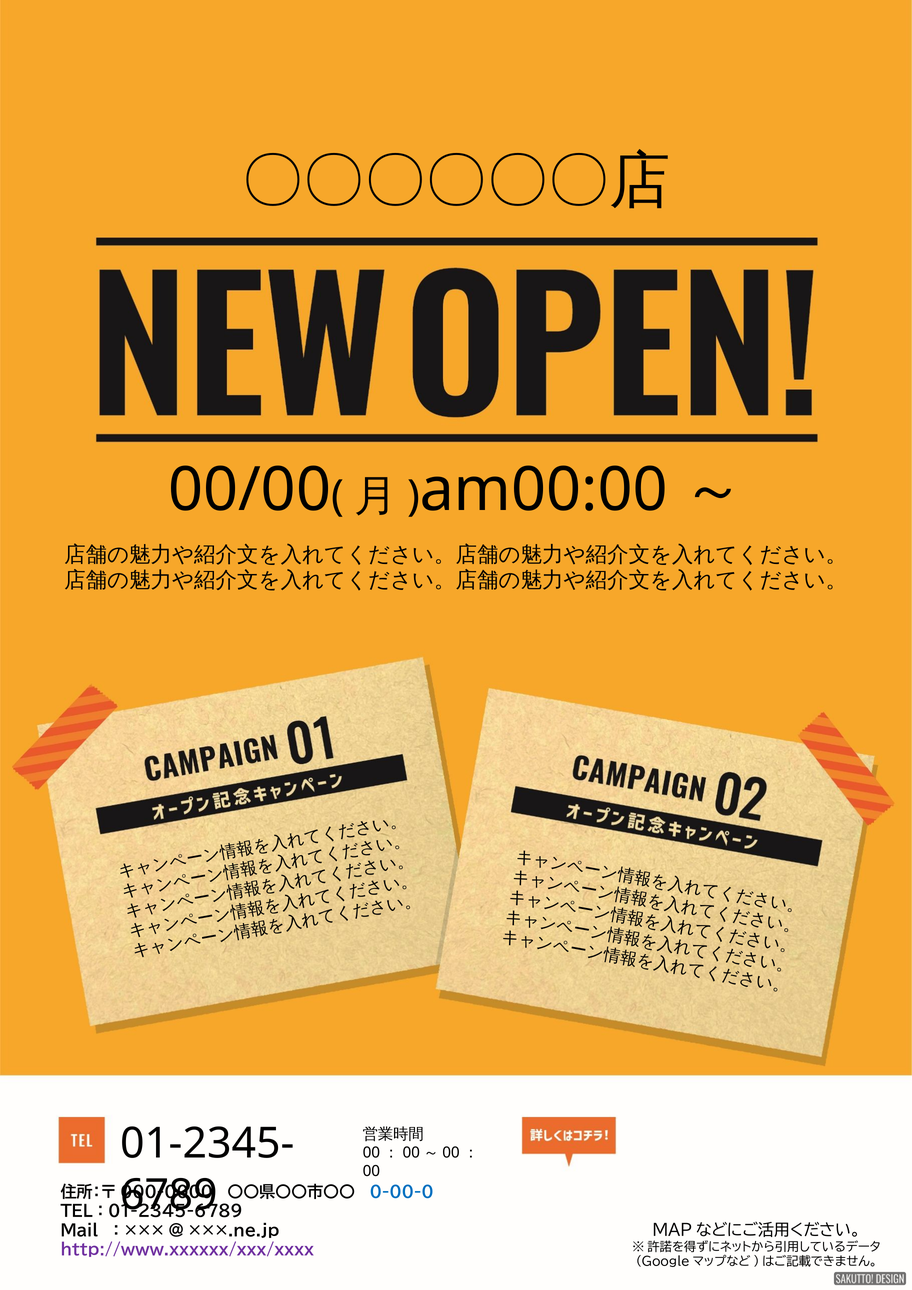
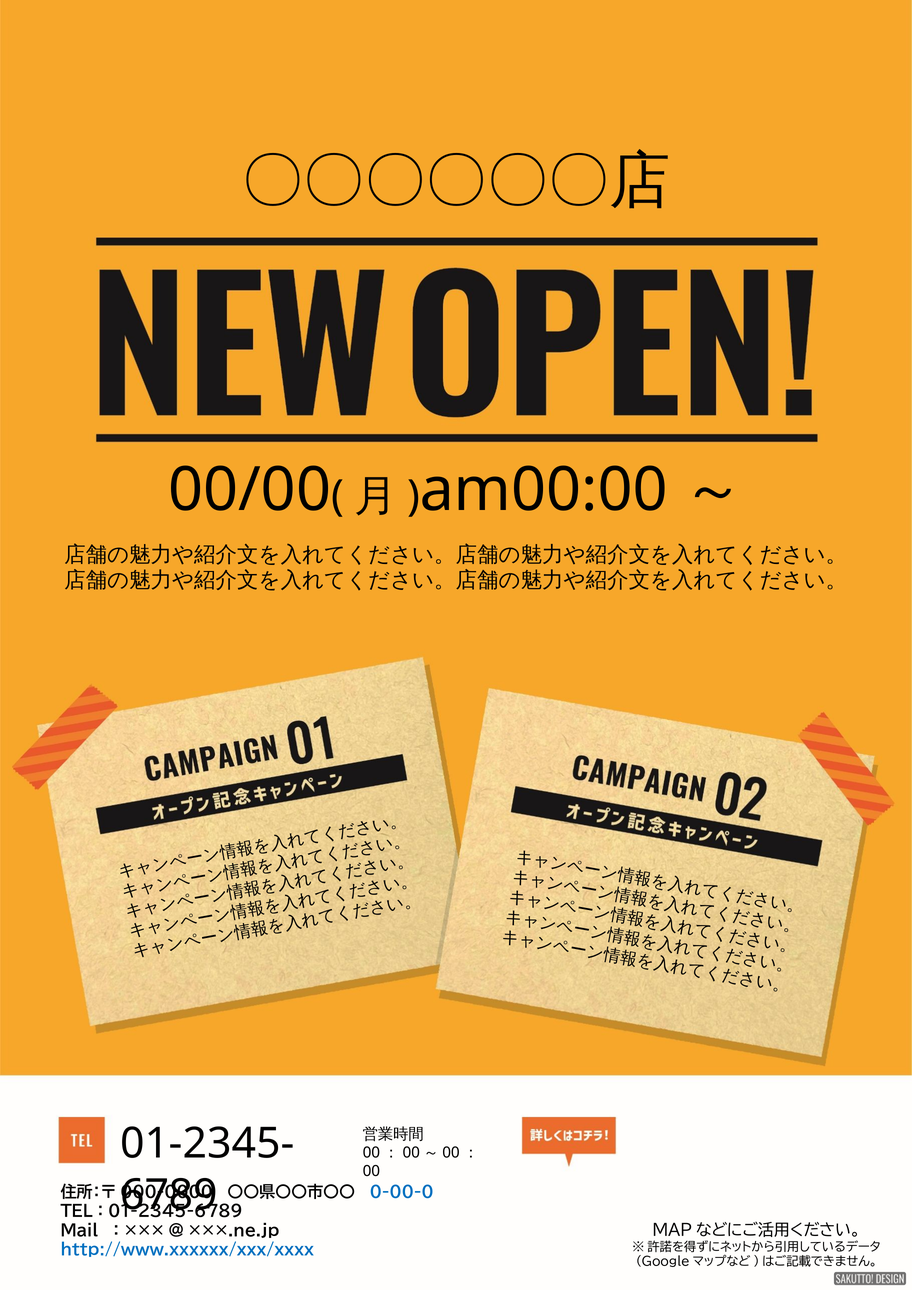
http://www.xxxxxx/xxx/xxxx colour: purple -> blue
